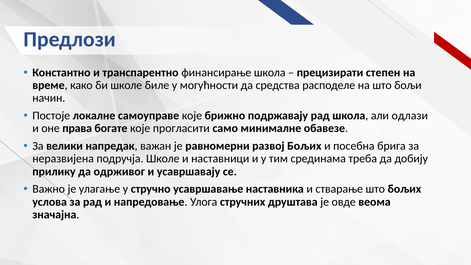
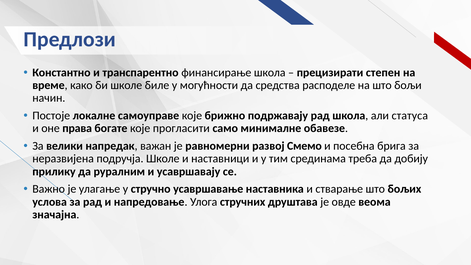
одлази: одлази -> статуса
развој Бољих: Бољих -> Смемо
одрживог: одрживог -> руралним
